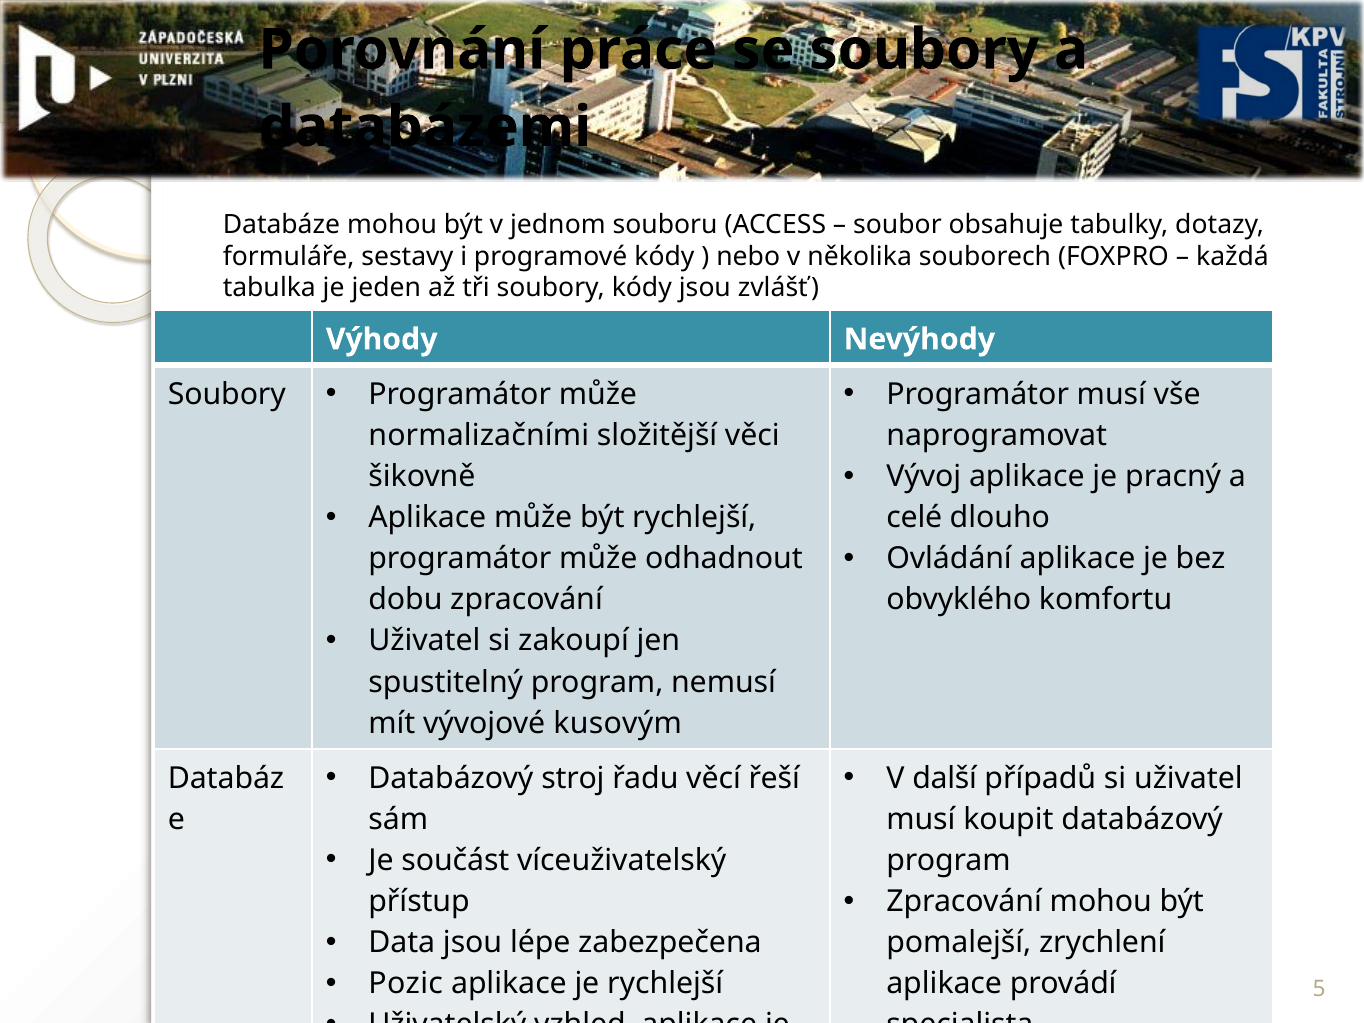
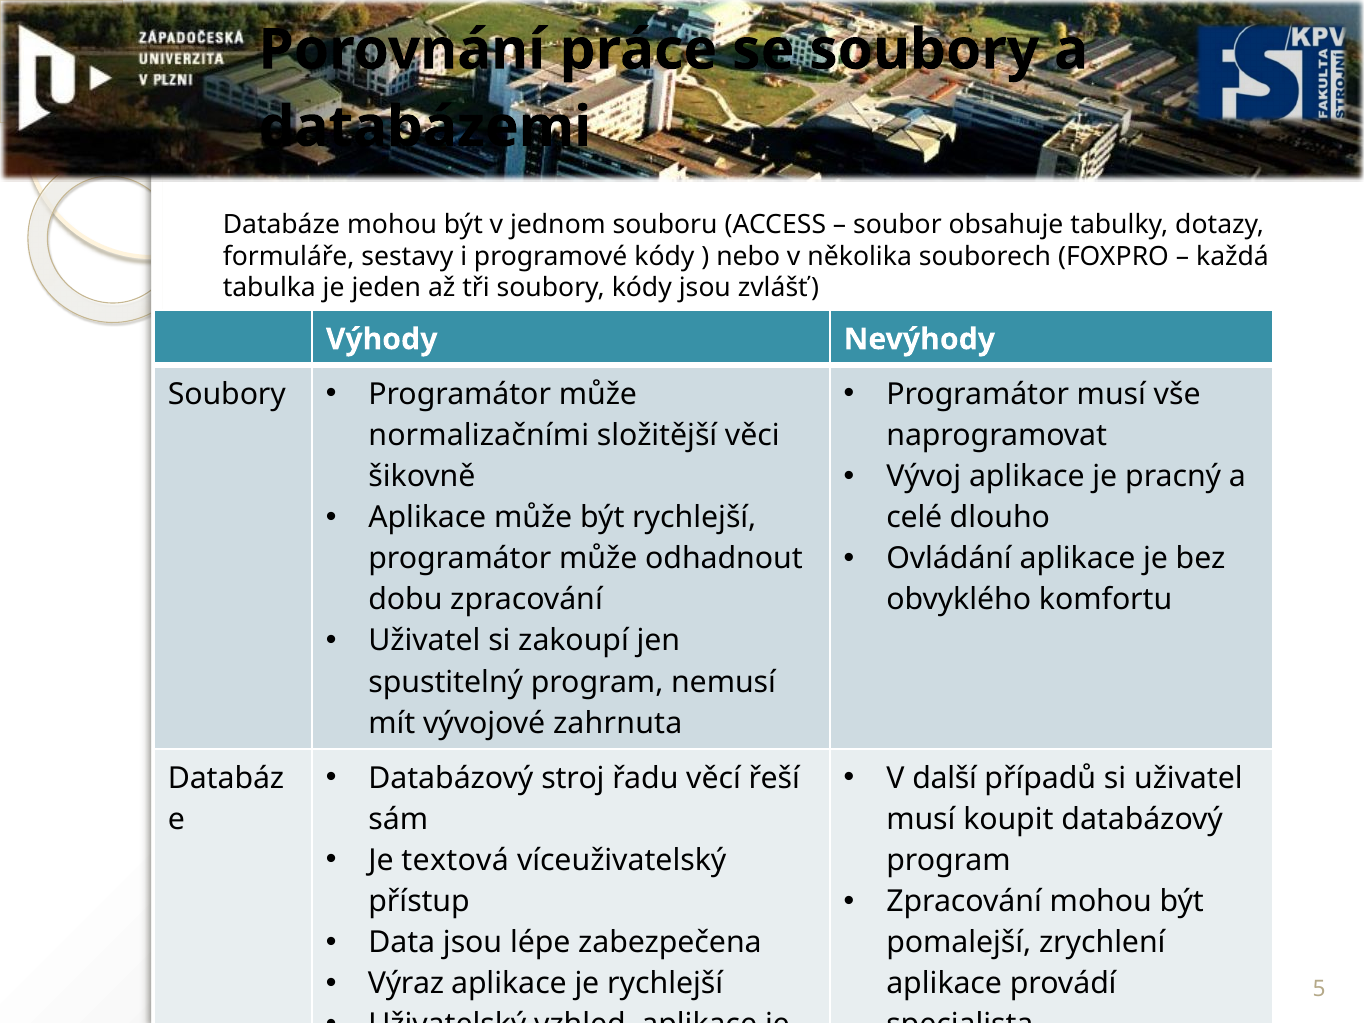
kusovým: kusovým -> zahrnuta
součást: součást -> textová
Pozic: Pozic -> Výraz
